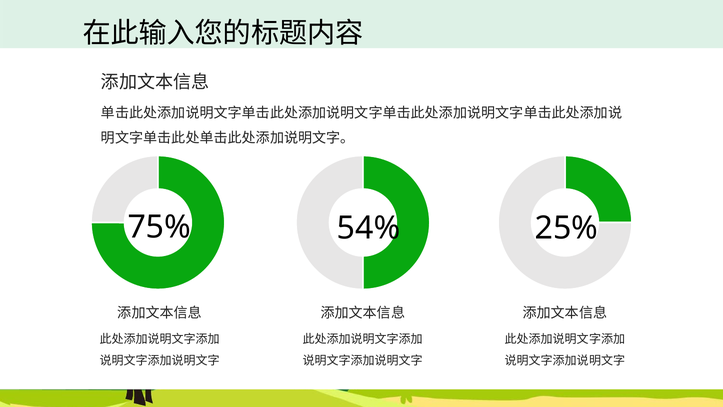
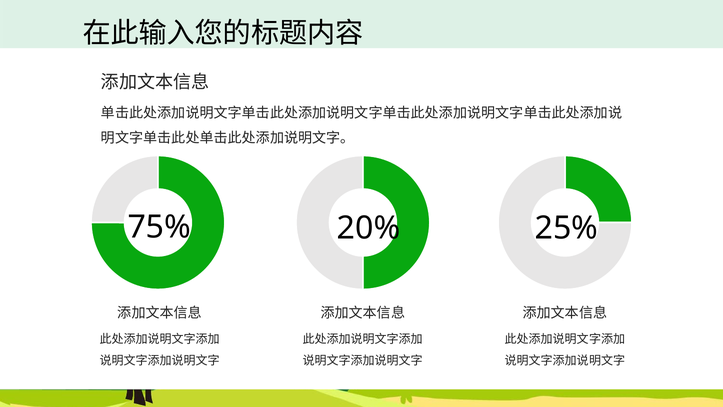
54%: 54% -> 20%
